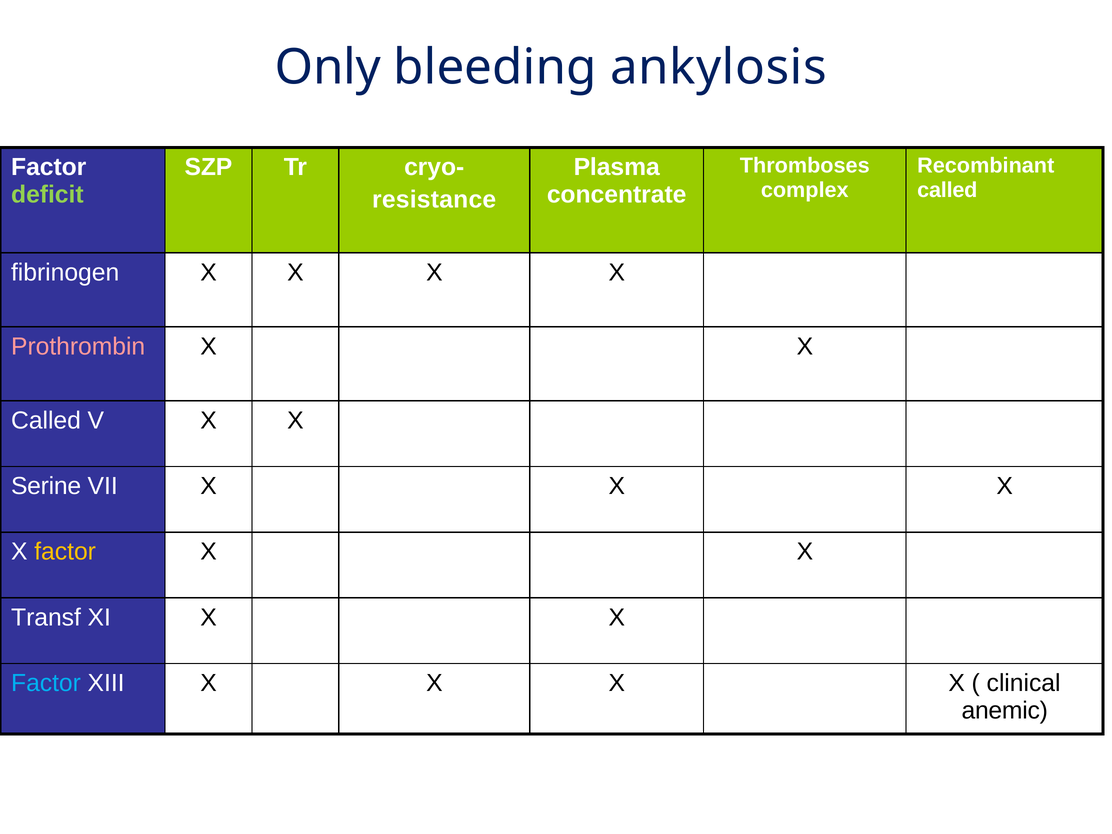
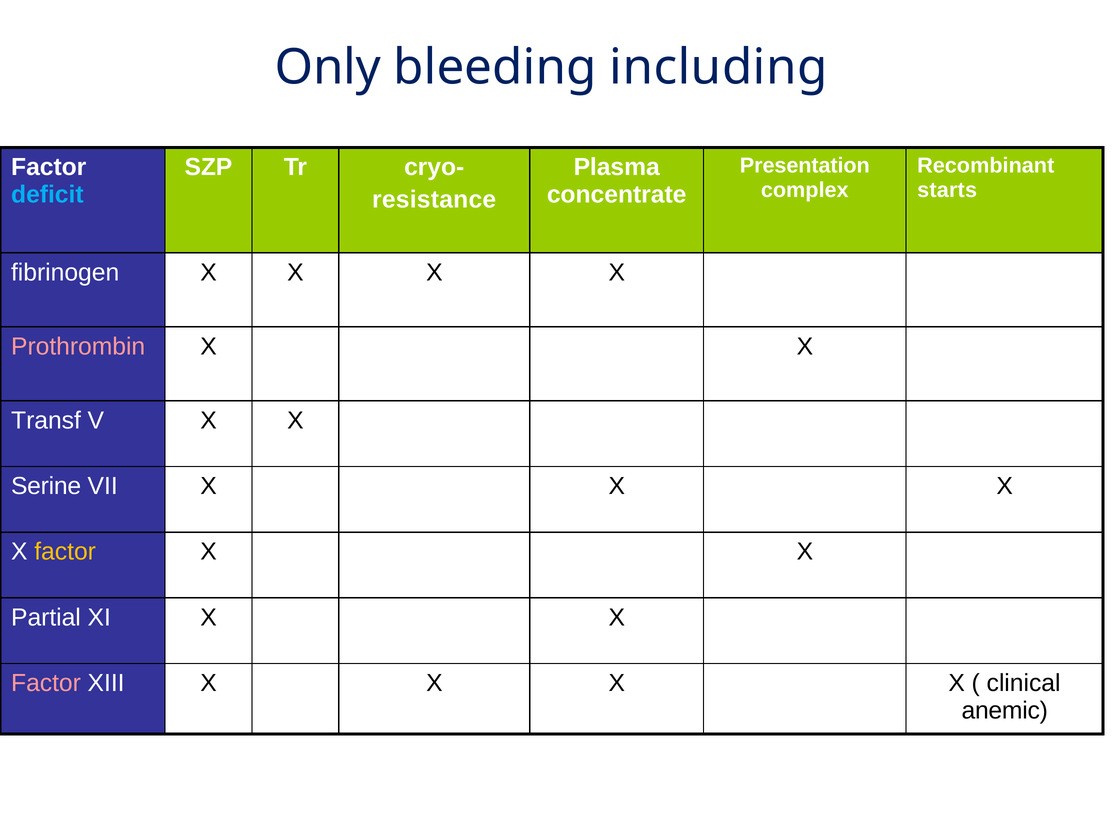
ankylosis: ankylosis -> including
Thromboses: Thromboses -> Presentation
called at (947, 190): called -> starts
deficit colour: light green -> light blue
Called at (46, 421): Called -> Transf
Transf: Transf -> Partial
Factor at (46, 683) colour: light blue -> pink
